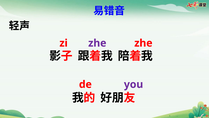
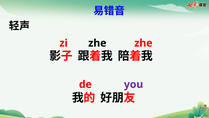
zhe at (97, 43) colour: purple -> black
